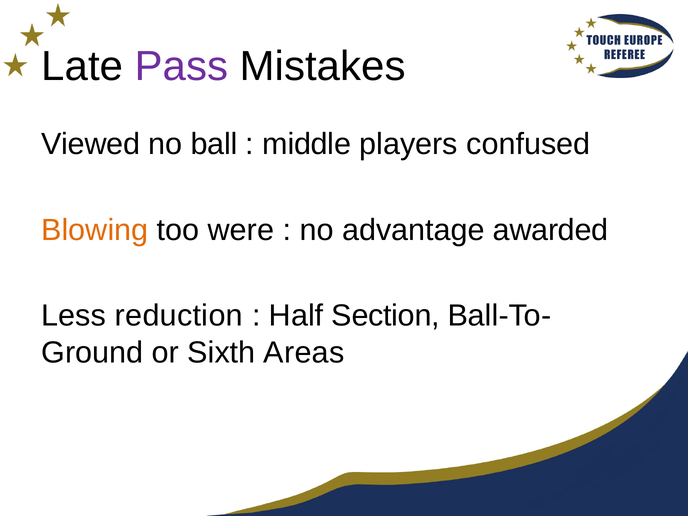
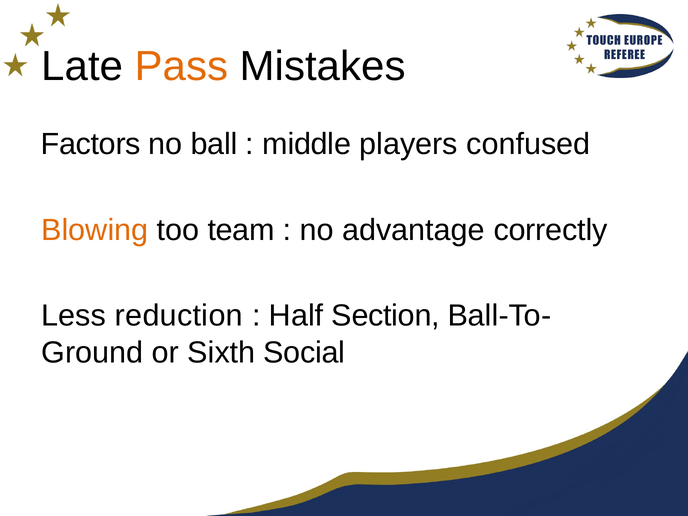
Pass colour: purple -> orange
Viewed: Viewed -> Factors
were: were -> team
awarded: awarded -> correctly
Areas: Areas -> Social
